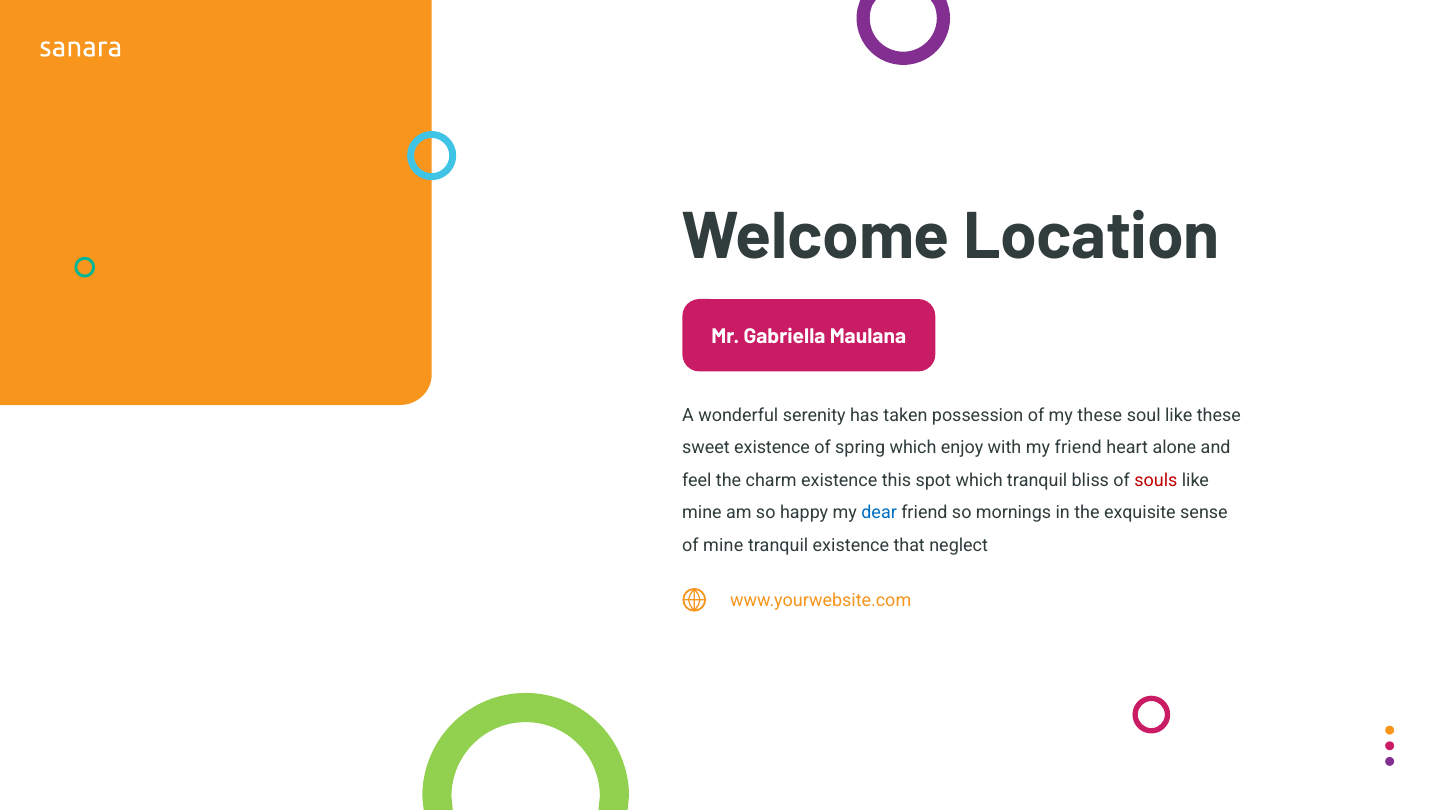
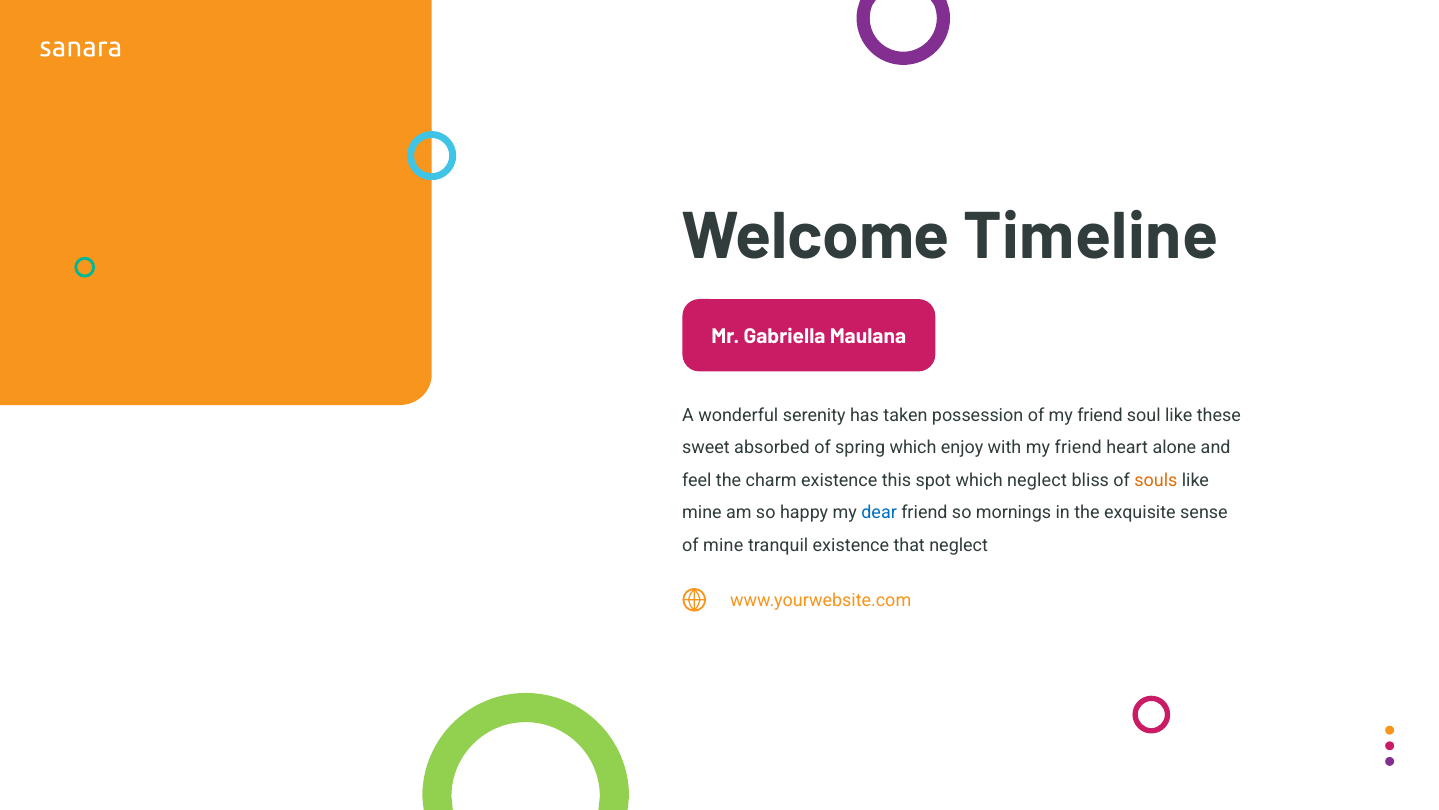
Location: Location -> Timeline
of my these: these -> friend
sweet existence: existence -> absorbed
which tranquil: tranquil -> neglect
souls colour: red -> orange
